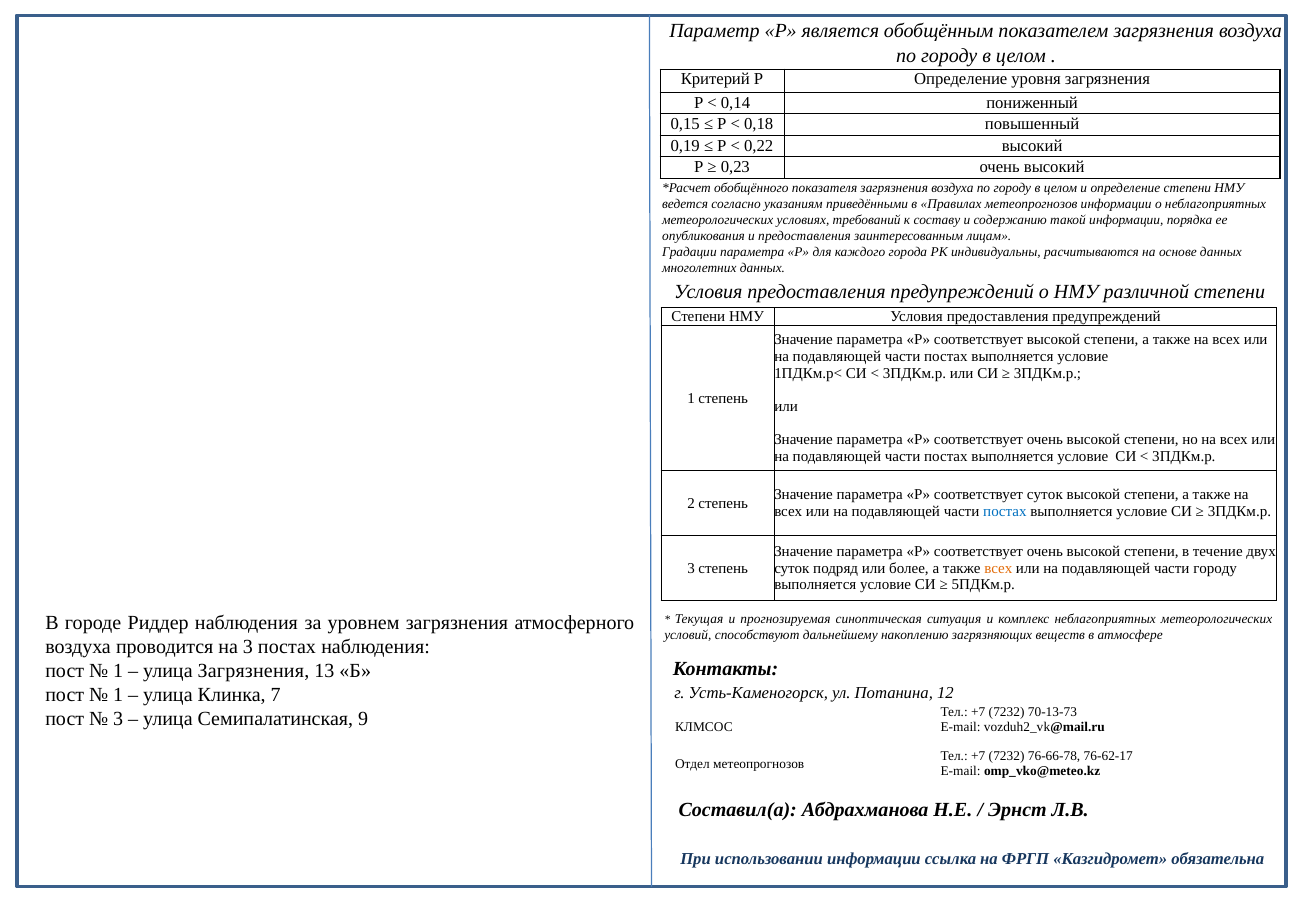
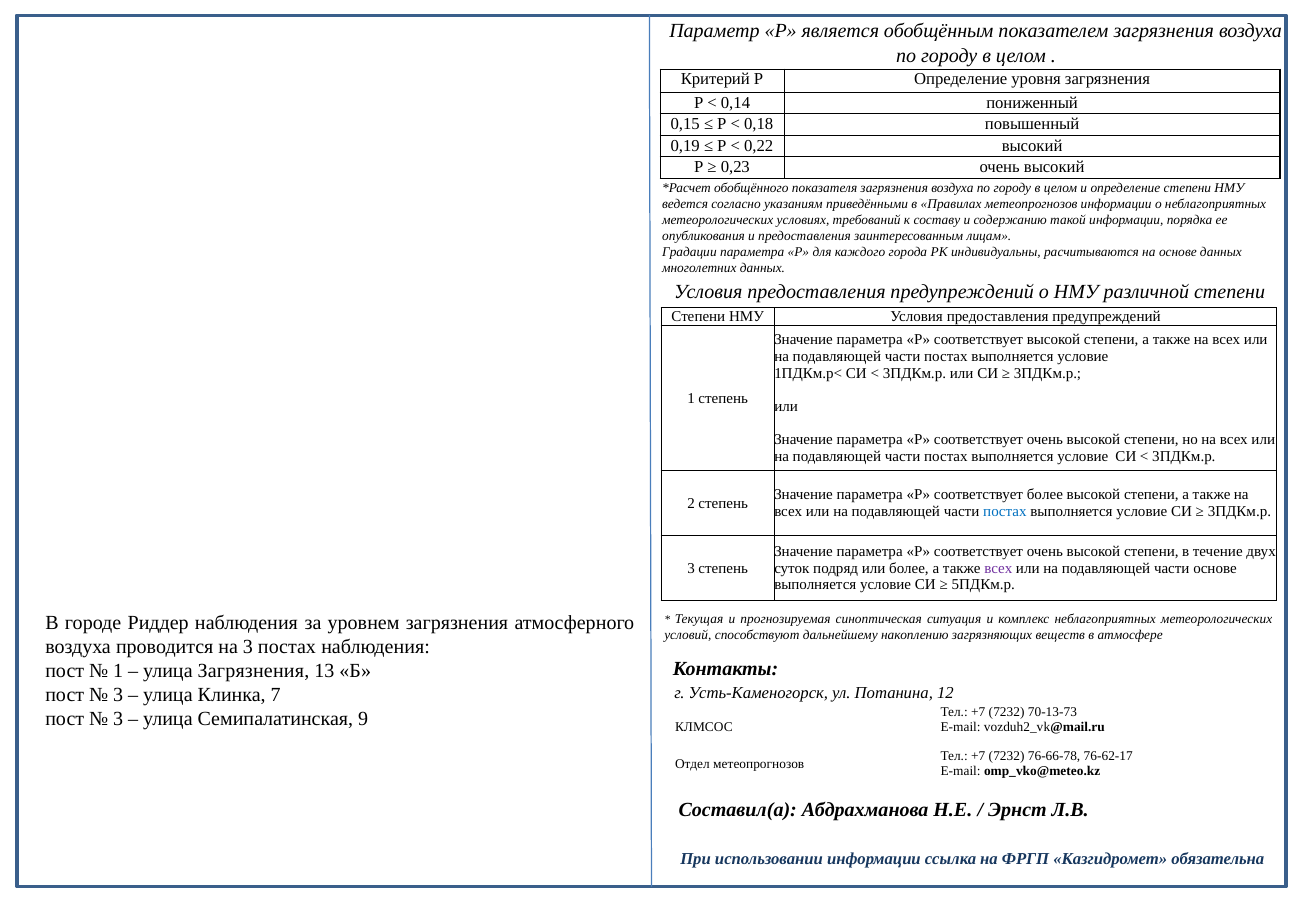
соответствует суток: суток -> более
всех at (998, 568) colour: orange -> purple
части городу: городу -> основе
1 at (118, 695): 1 -> 3
